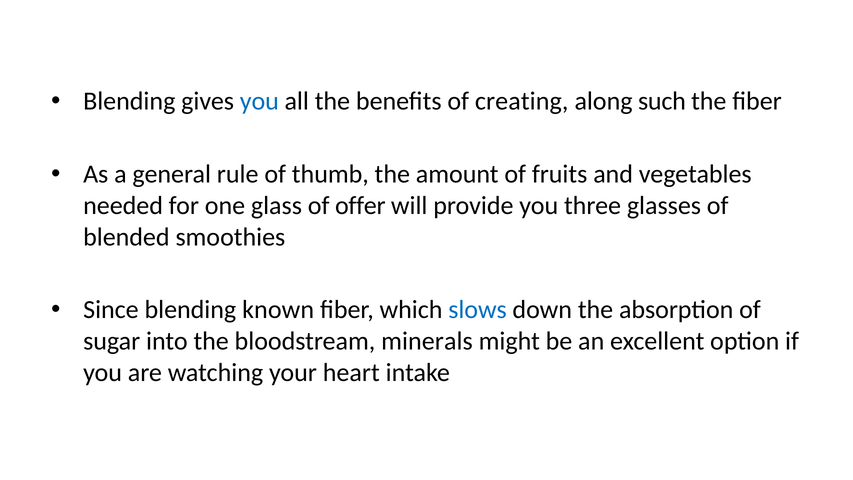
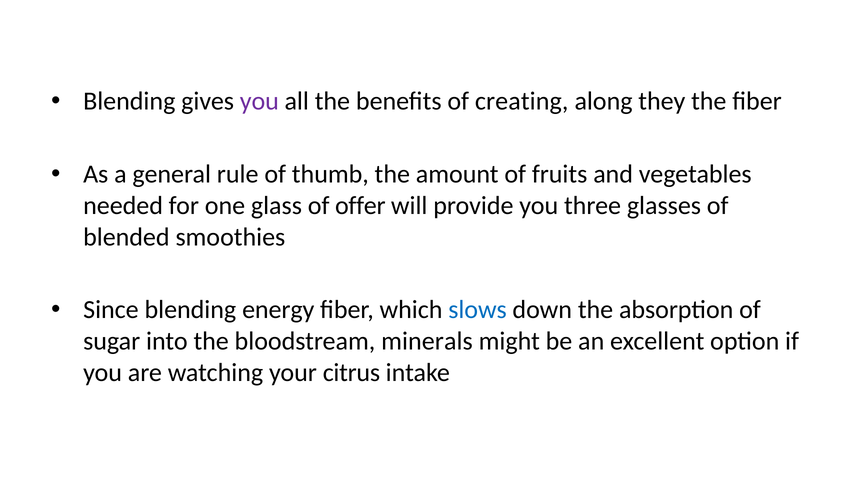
you at (259, 101) colour: blue -> purple
such: such -> they
known: known -> energy
heart: heart -> citrus
